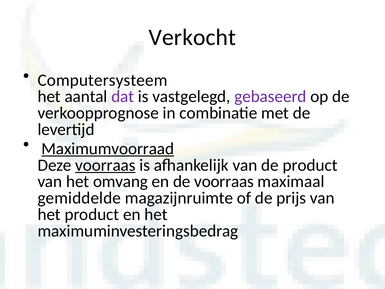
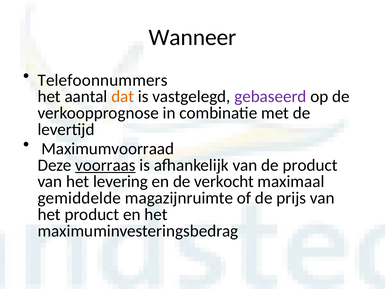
Verkocht: Verkocht -> Wanneer
Computersysteem: Computersysteem -> Telefoonnummers
dat colour: purple -> orange
Maximumvoorraad underline: present -> none
omvang: omvang -> levering
de voorraas: voorraas -> verkocht
